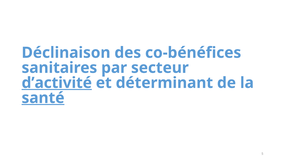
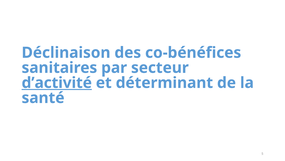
santé underline: present -> none
